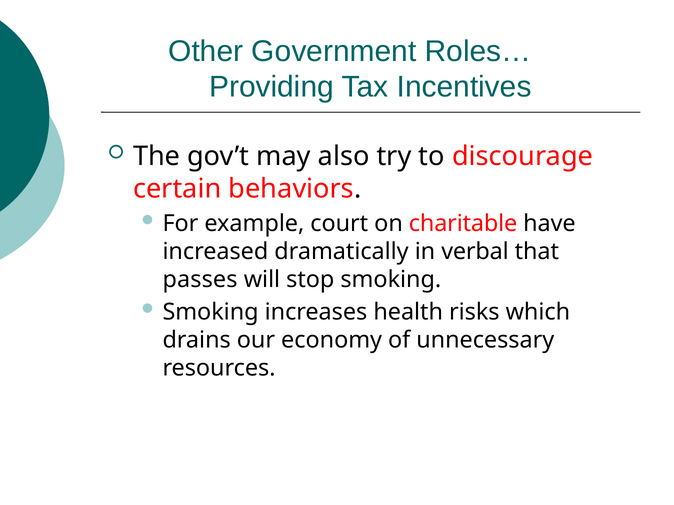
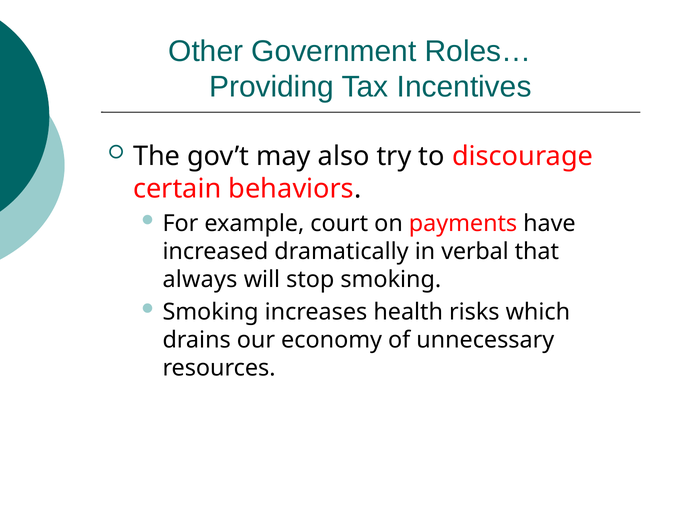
charitable: charitable -> payments
passes: passes -> always
